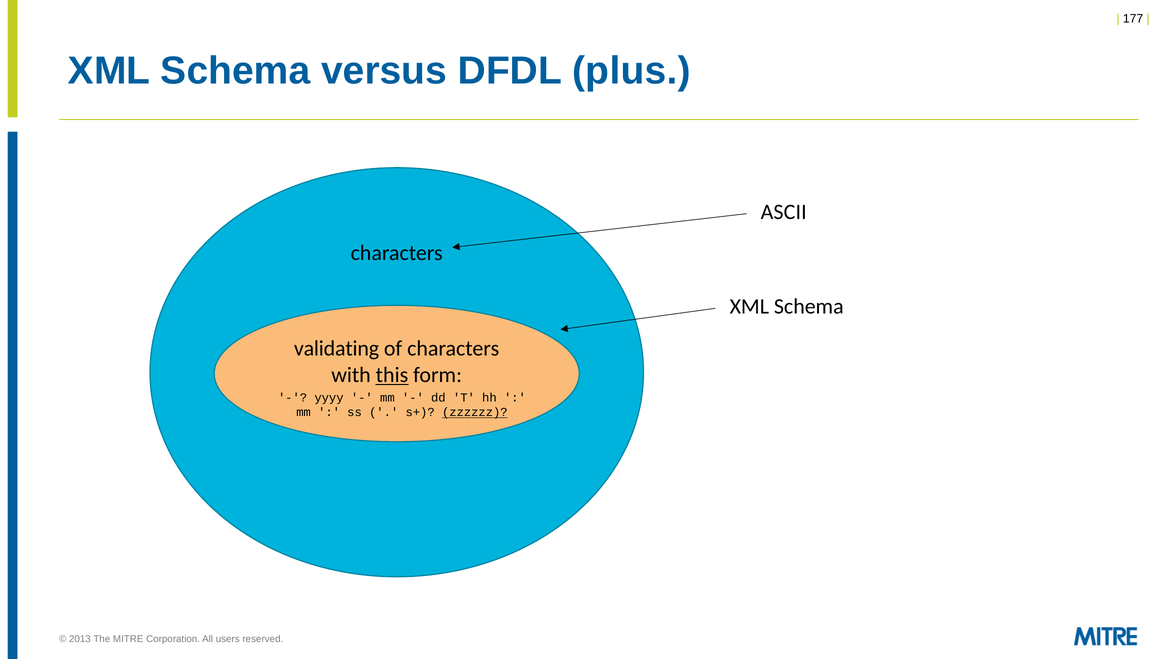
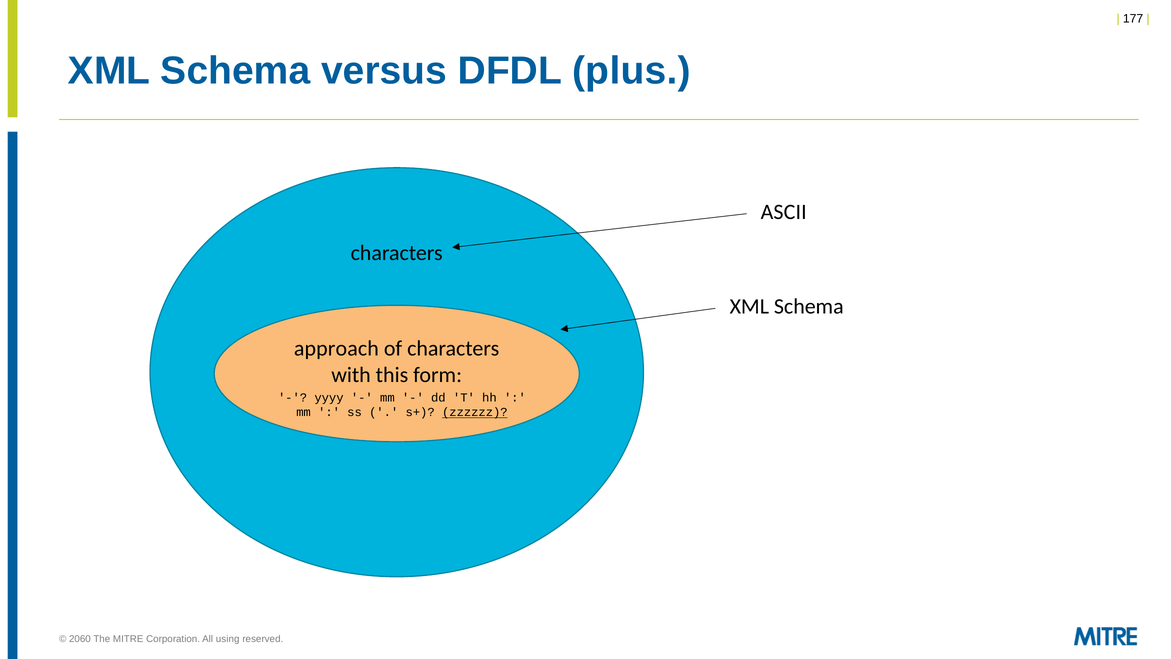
validating: validating -> approach
this underline: present -> none
2013: 2013 -> 2060
users: users -> using
